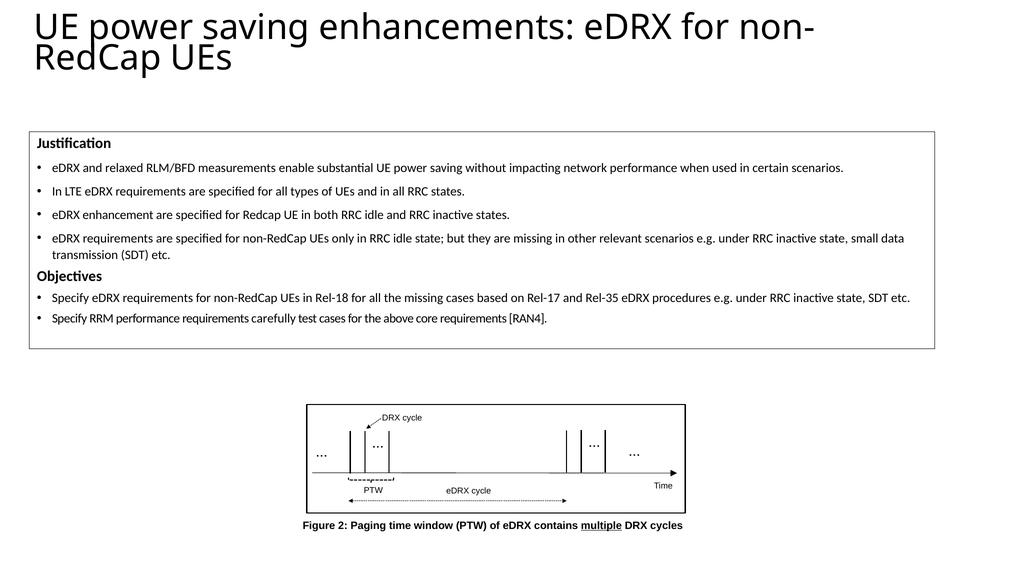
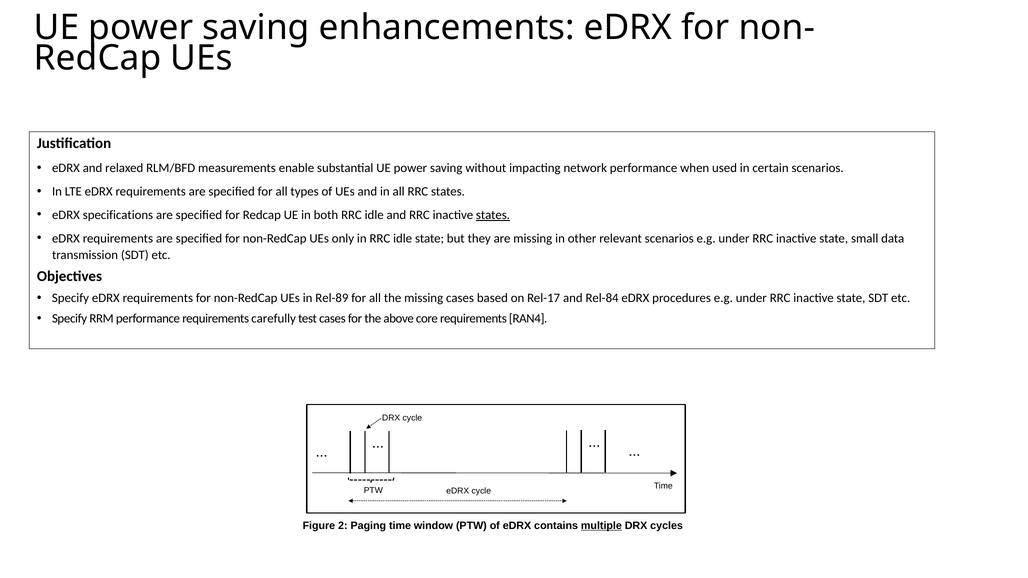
enhancement: enhancement -> specifications
states at (493, 215) underline: none -> present
Rel-18: Rel-18 -> Rel-89
Rel-35: Rel-35 -> Rel-84
